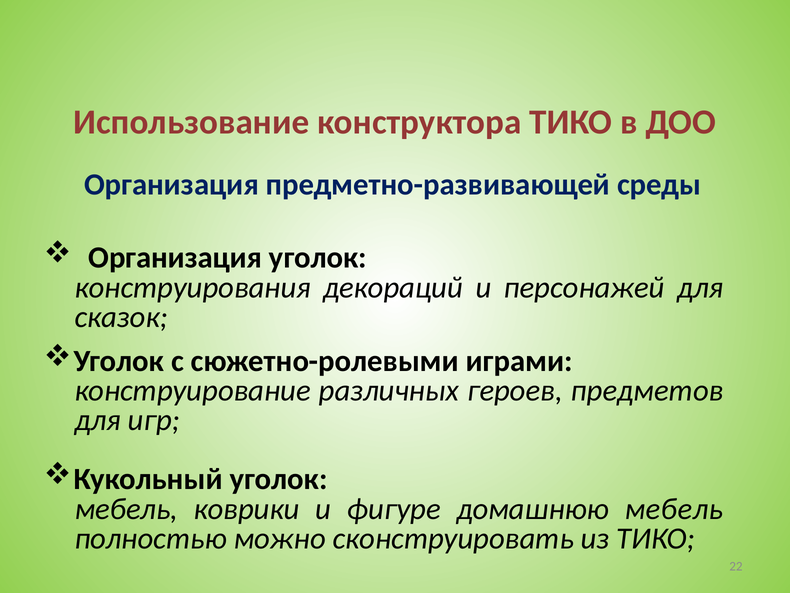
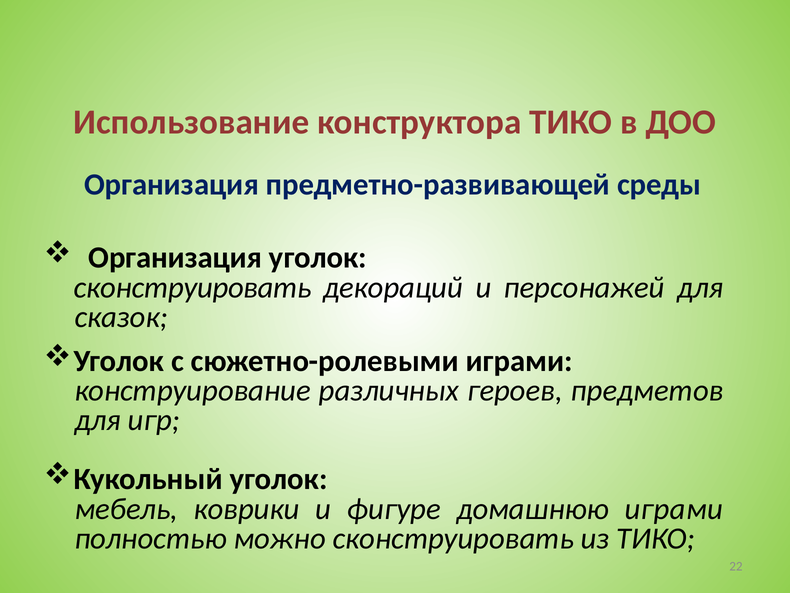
конструирования at (193, 287): конструирования -> сконструировать
домашнюю мебель: мебель -> играми
